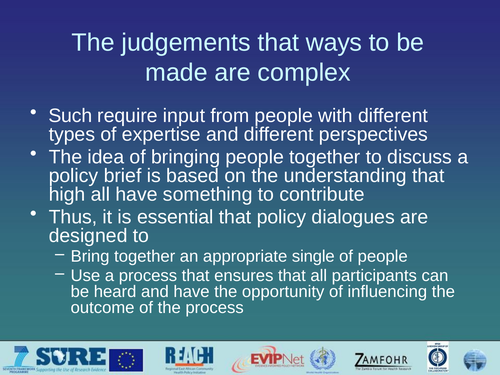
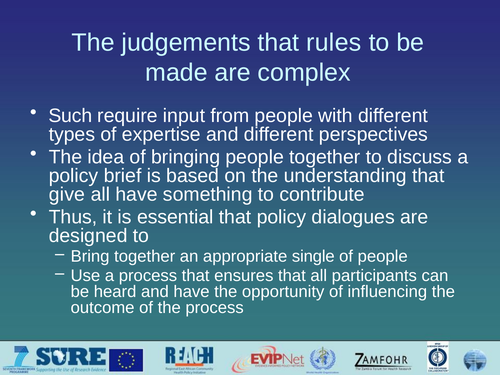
ways: ways -> rules
high: high -> give
